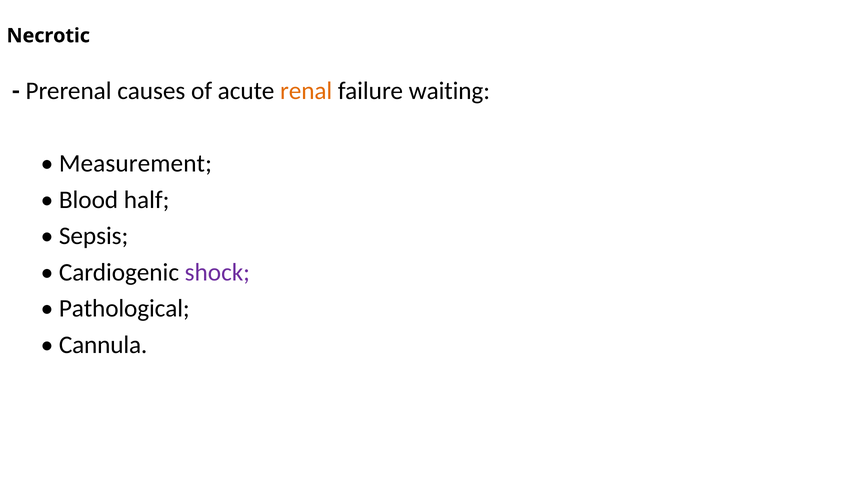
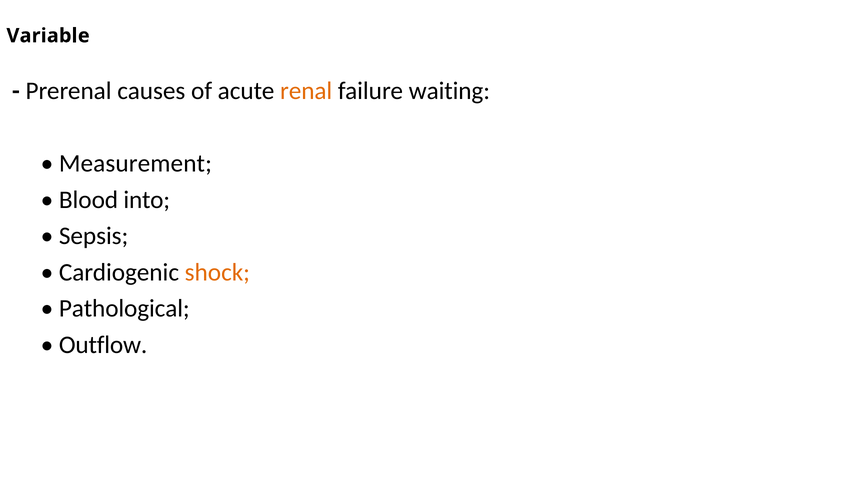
Necrotic: Necrotic -> Variable
half: half -> into
shock colour: purple -> orange
Cannula: Cannula -> Outflow
